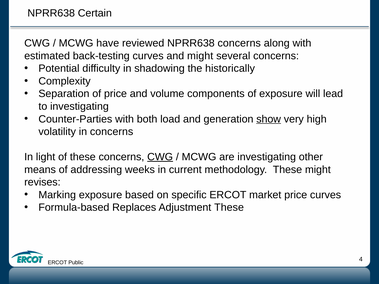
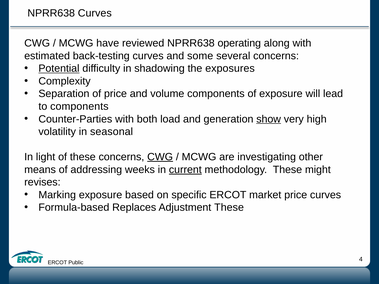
NPRR638 Certain: Certain -> Curves
NPRR638 concerns: concerns -> operating
and might: might -> some
Potential underline: none -> present
historically: historically -> exposures
to investigating: investigating -> components
in concerns: concerns -> seasonal
current underline: none -> present
